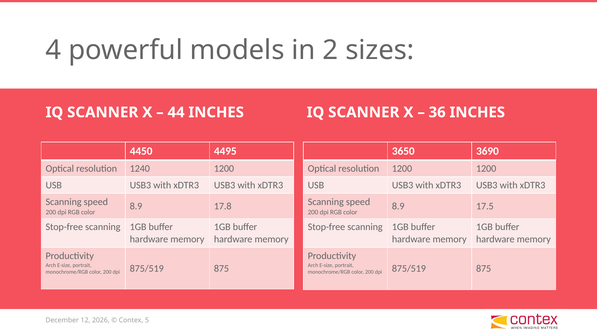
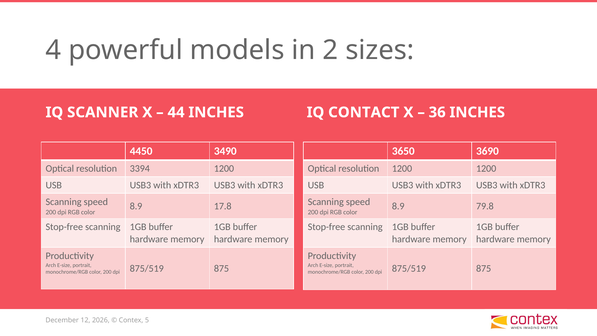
SCANNER at (364, 112): SCANNER -> CONTACT
4495: 4495 -> 3490
1240: 1240 -> 3394
17.5: 17.5 -> 79.8
